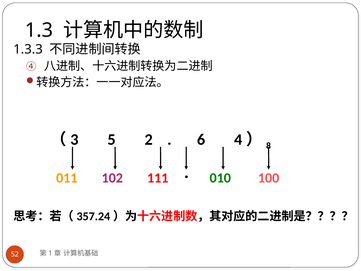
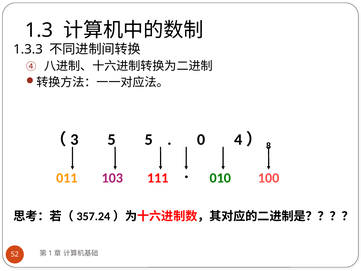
5 2: 2 -> 5
6: 6 -> 0
102: 102 -> 103
